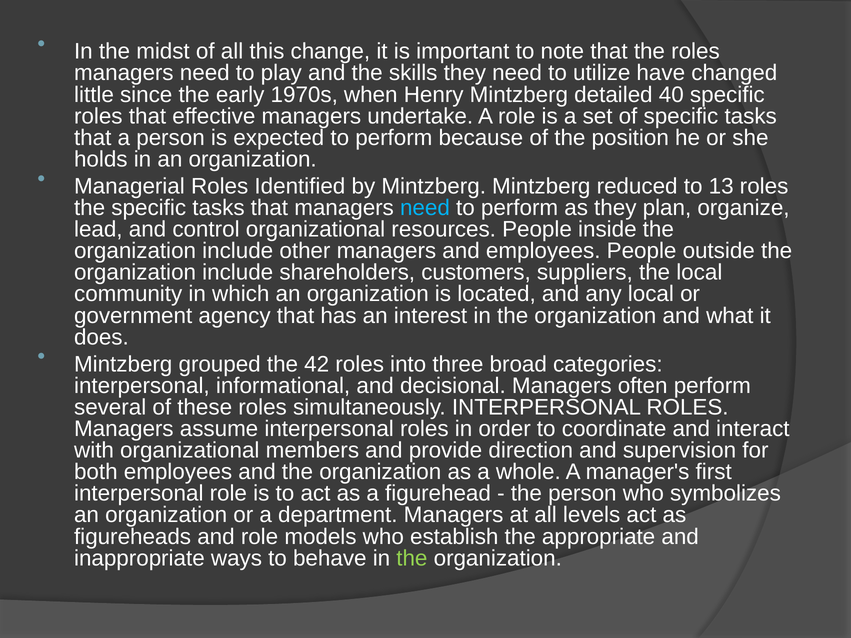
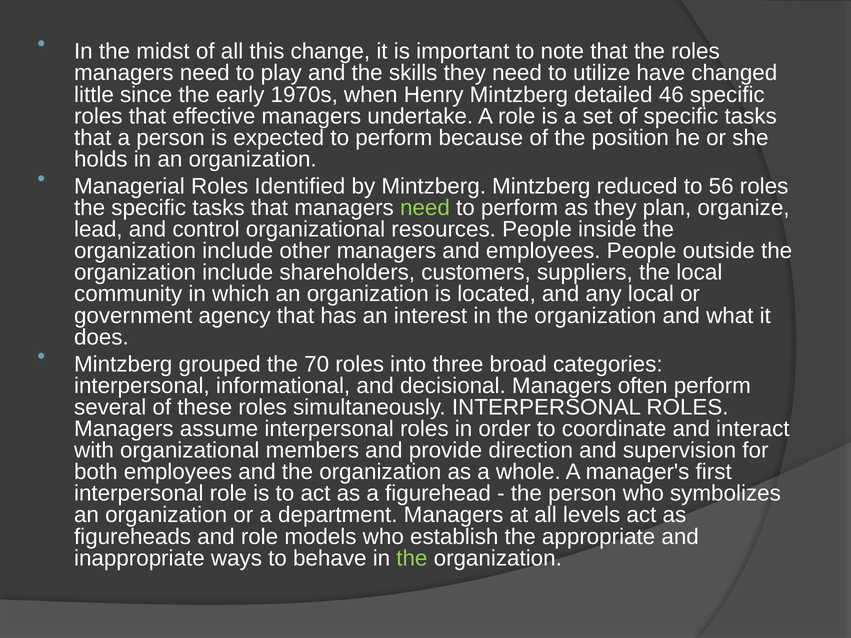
40: 40 -> 46
13: 13 -> 56
need at (425, 208) colour: light blue -> light green
42: 42 -> 70
